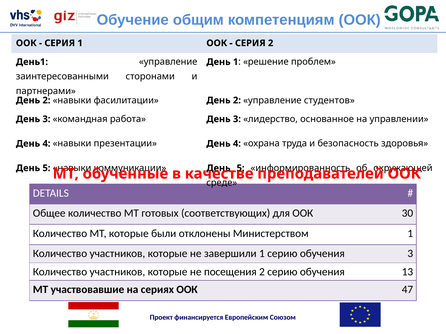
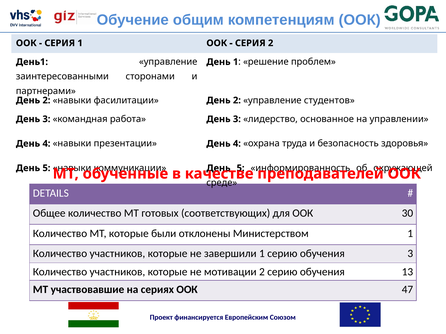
посещения: посещения -> мотивации
